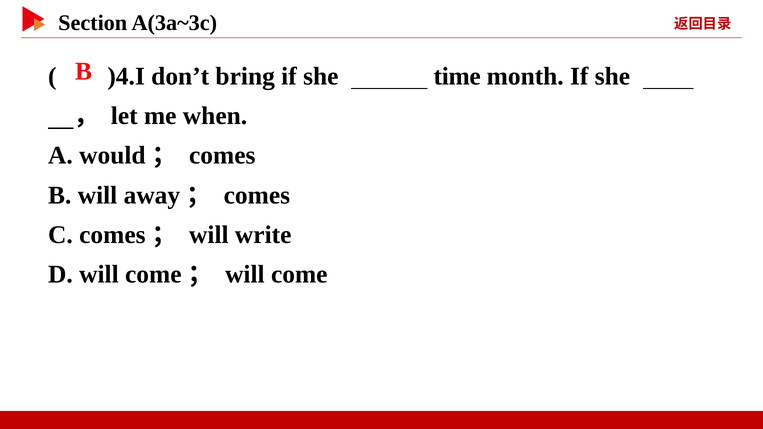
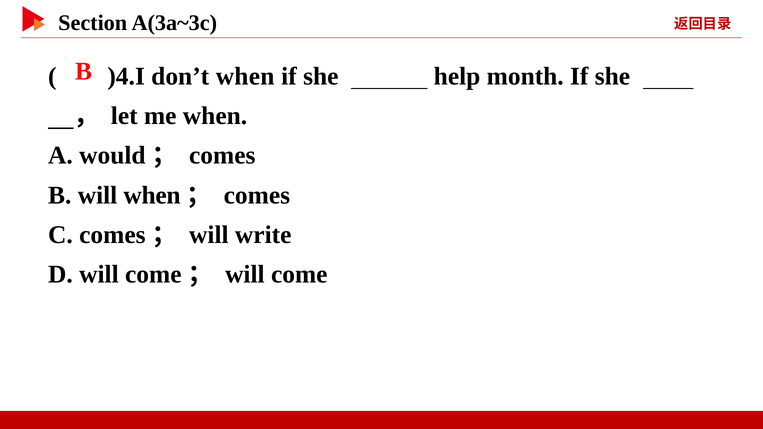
don’t bring: bring -> when
time: time -> help
will away: away -> when
